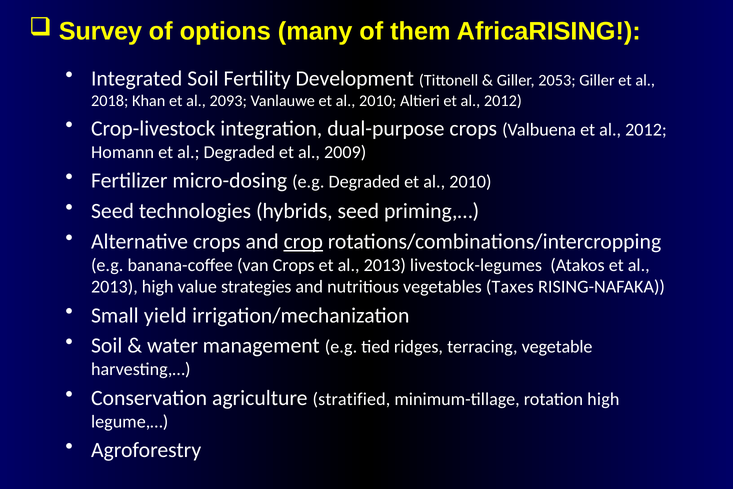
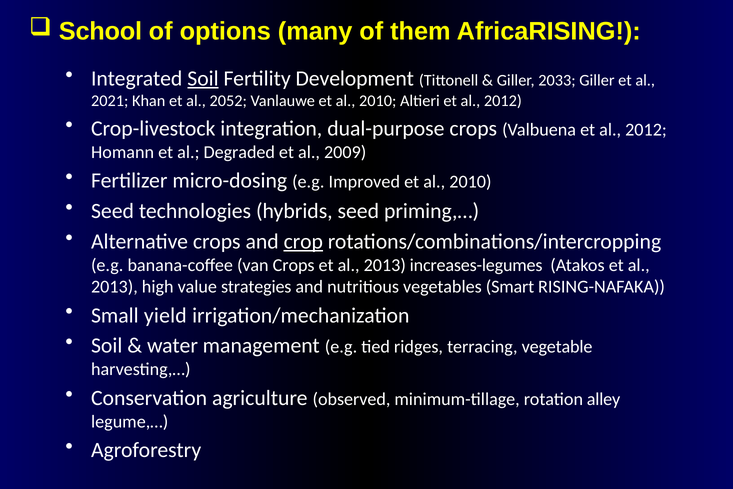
Survey: Survey -> School
Soil at (203, 78) underline: none -> present
2053: 2053 -> 2033
2018: 2018 -> 2021
2093: 2093 -> 2052
e.g Degraded: Degraded -> Improved
livestock-legumes: livestock-legumes -> increases-legumes
Taxes: Taxes -> Smart
stratified: stratified -> observed
rotation high: high -> alley
